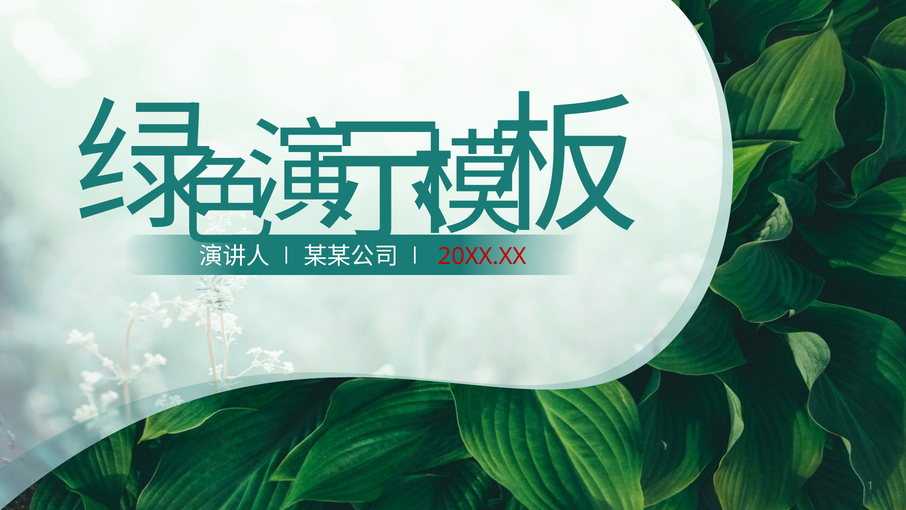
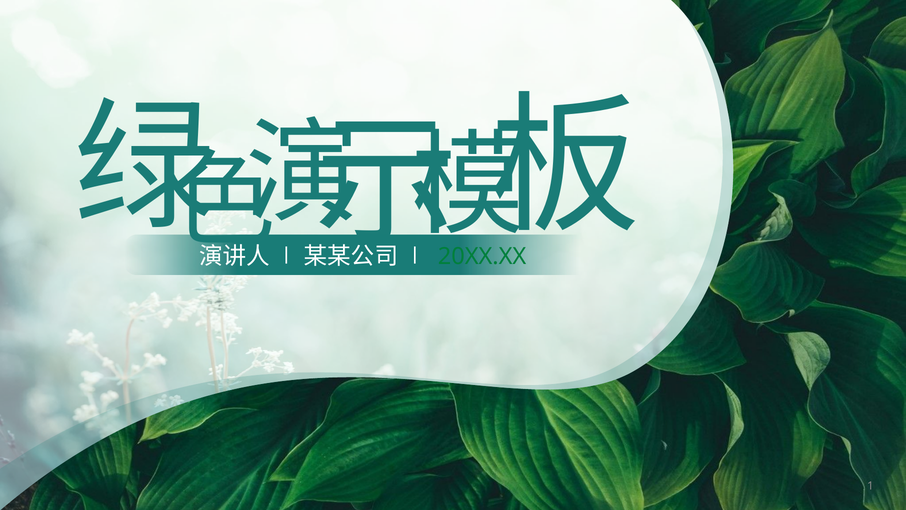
20XX.XX colour: red -> green
